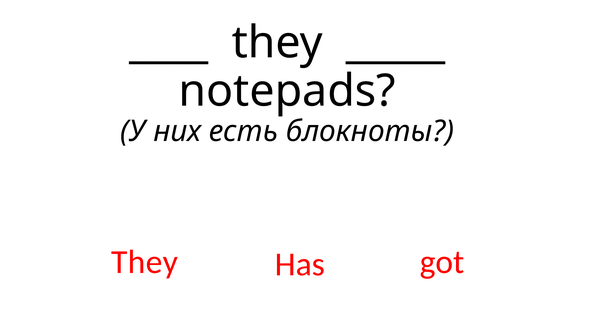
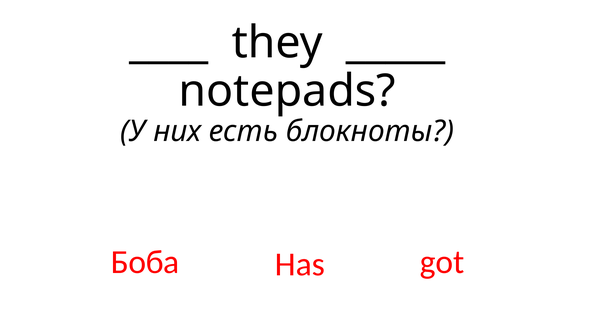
They at (145, 262): They -> Боба
